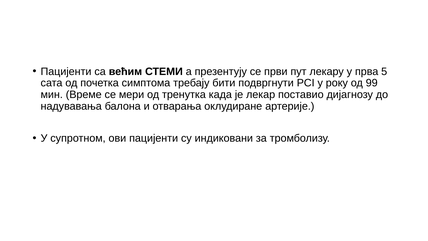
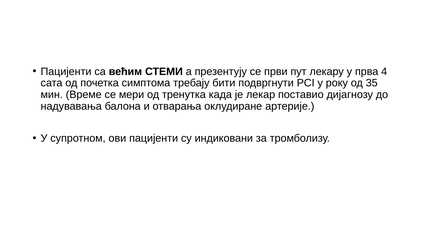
5: 5 -> 4
99: 99 -> 35
